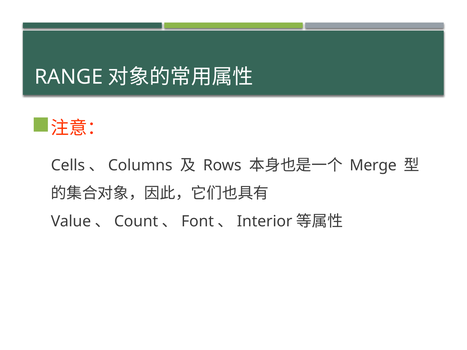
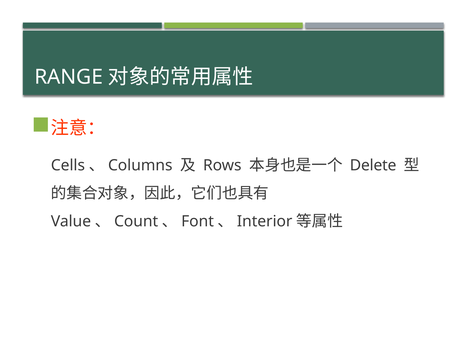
Merge: Merge -> Delete
